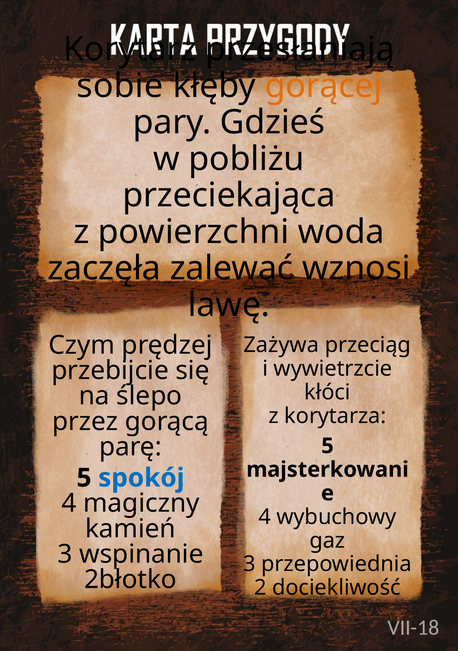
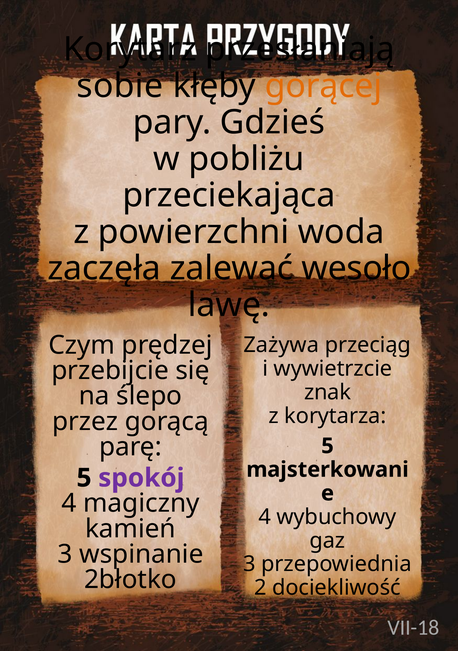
wznosi: wznosi -> wesoło
kłóci: kłóci -> znak
spokój colour: blue -> purple
